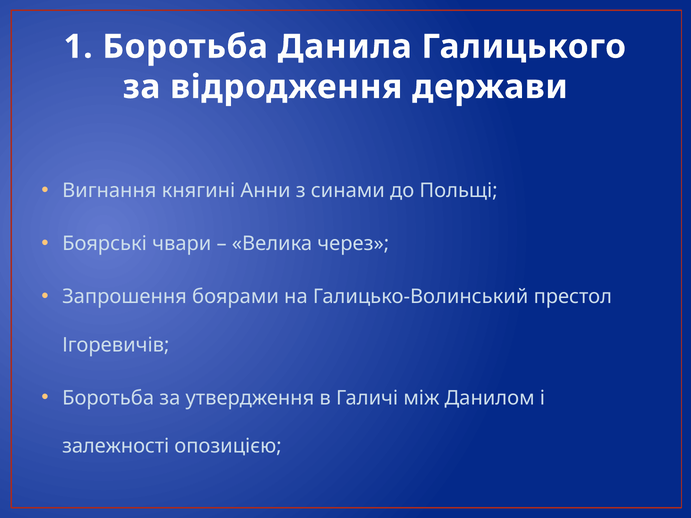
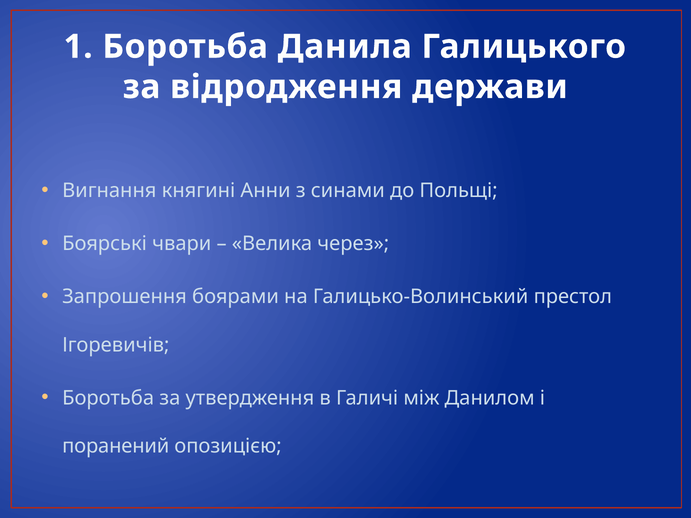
залежності: залежності -> поранений
